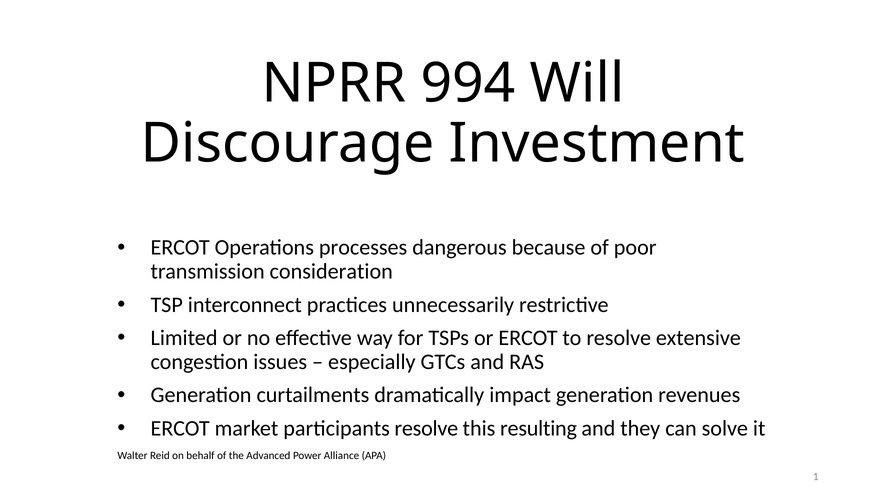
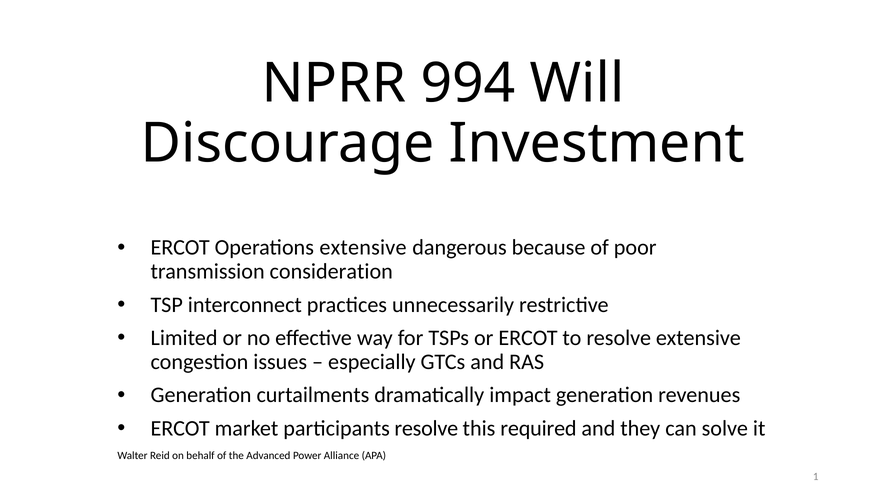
Operations processes: processes -> extensive
resulting: resulting -> required
